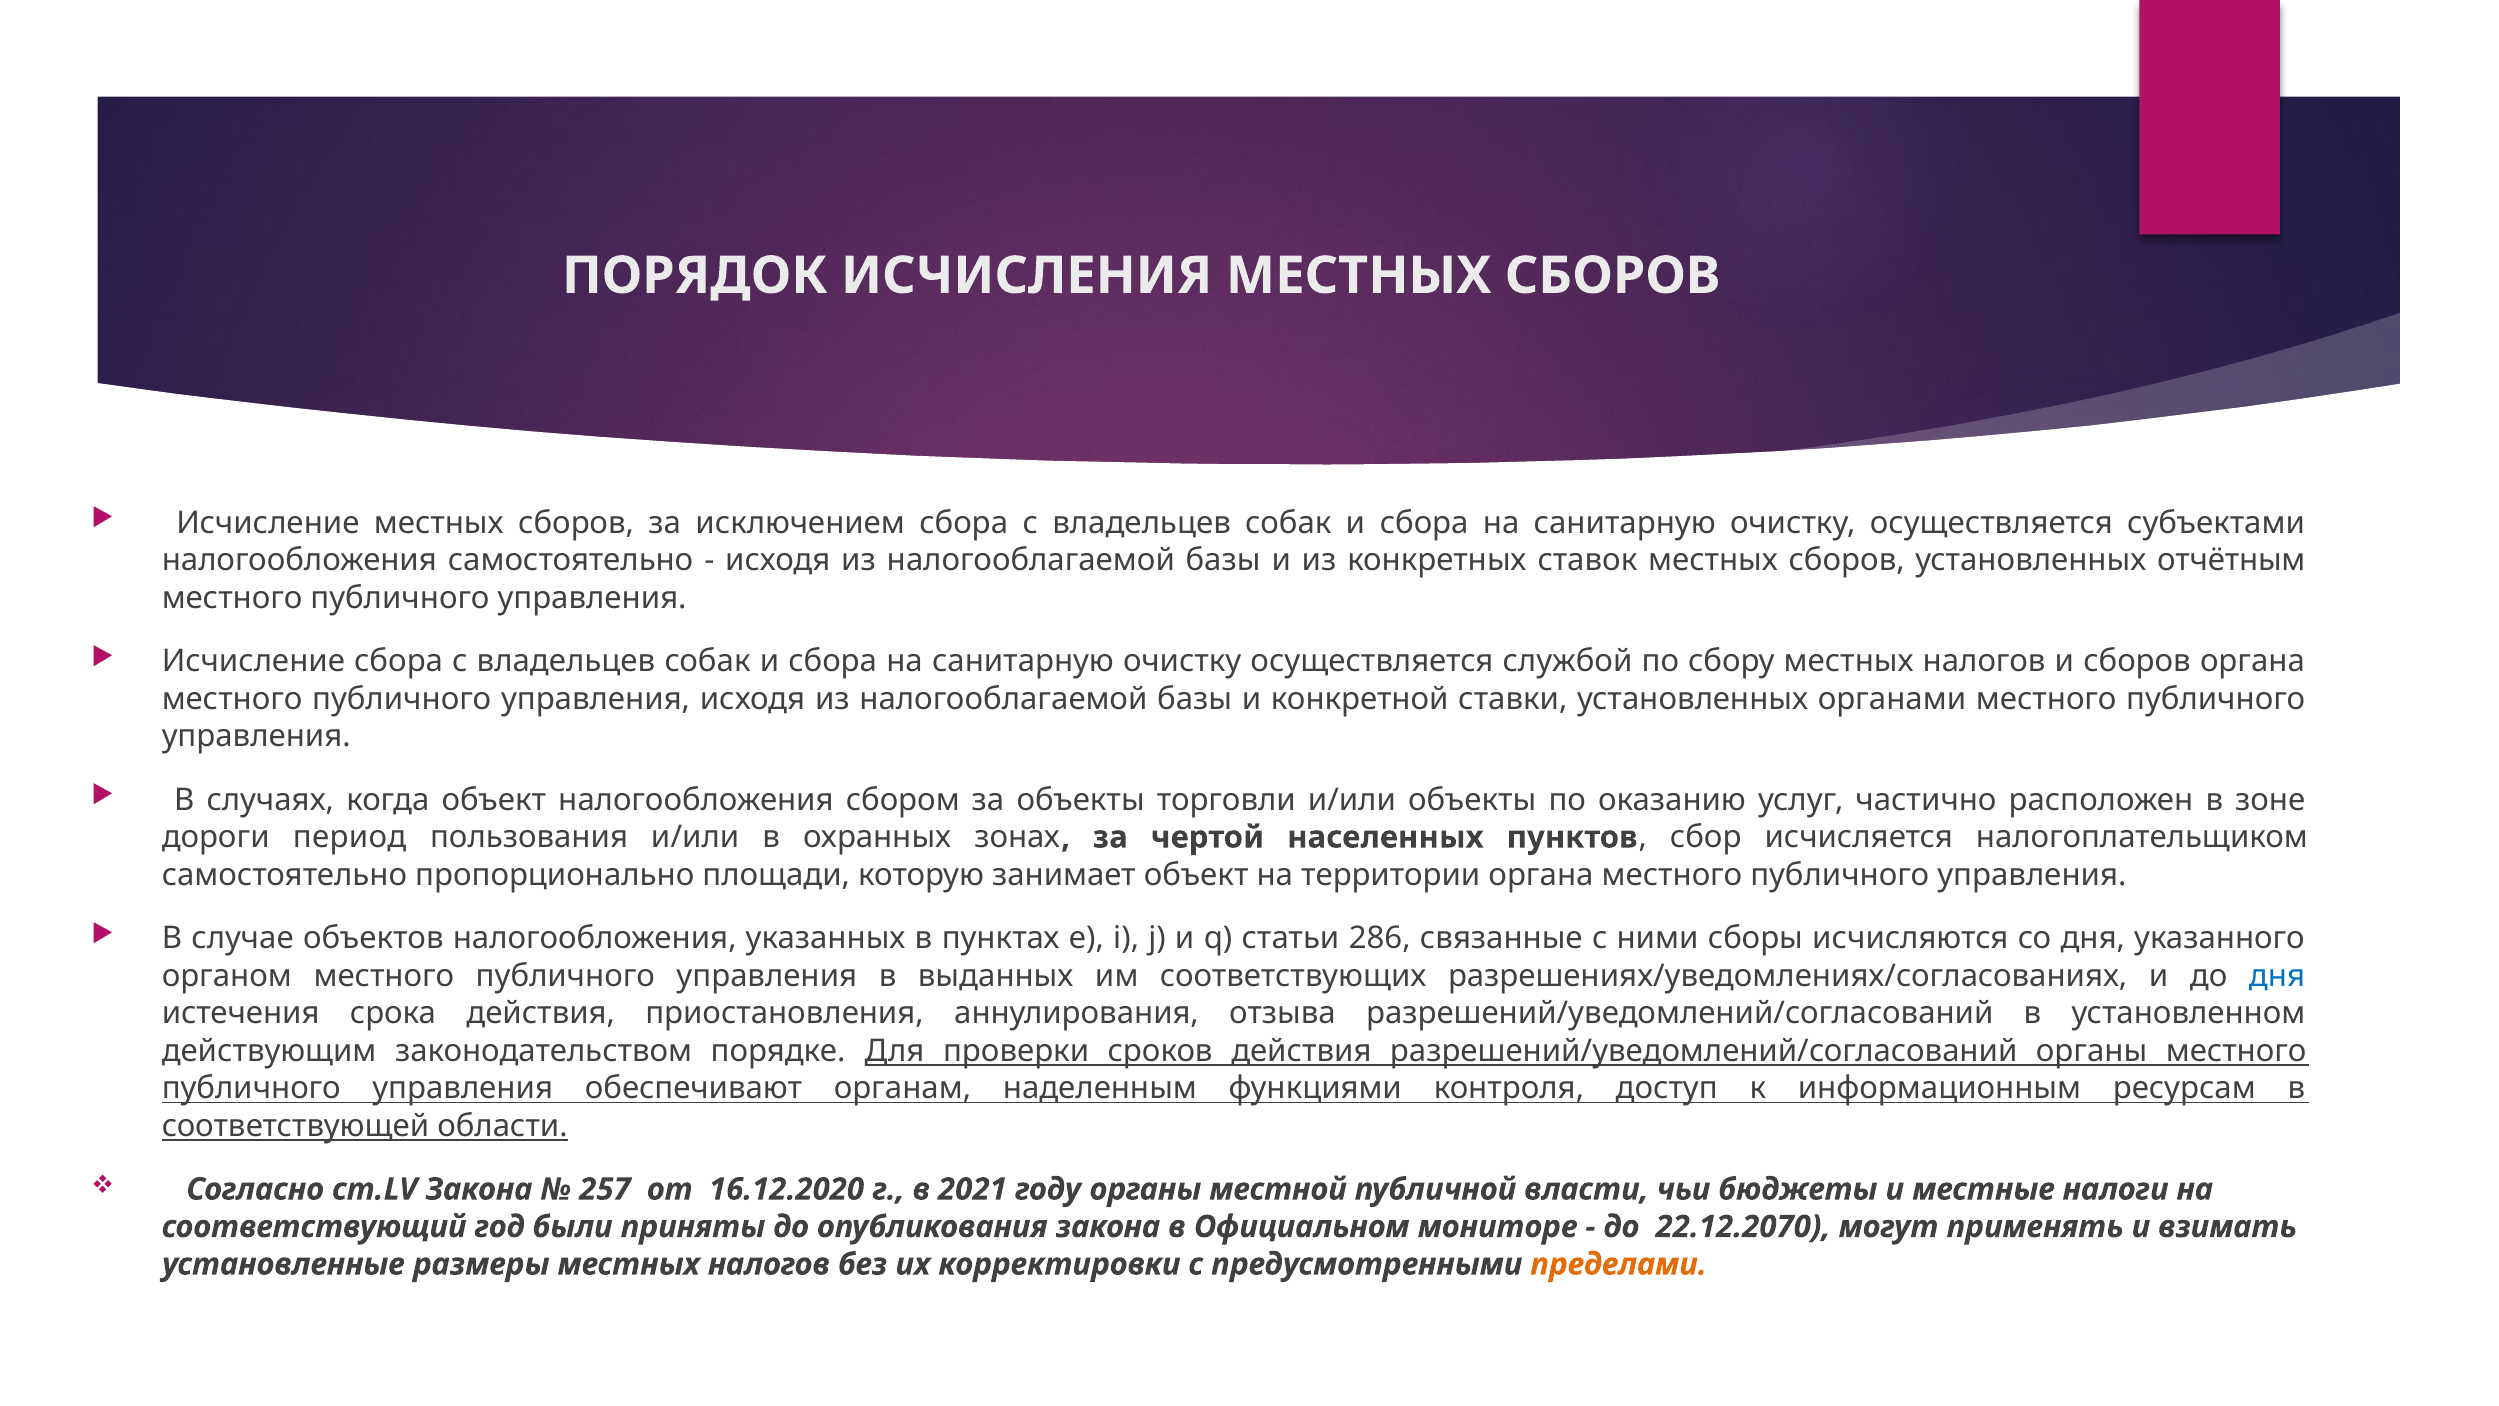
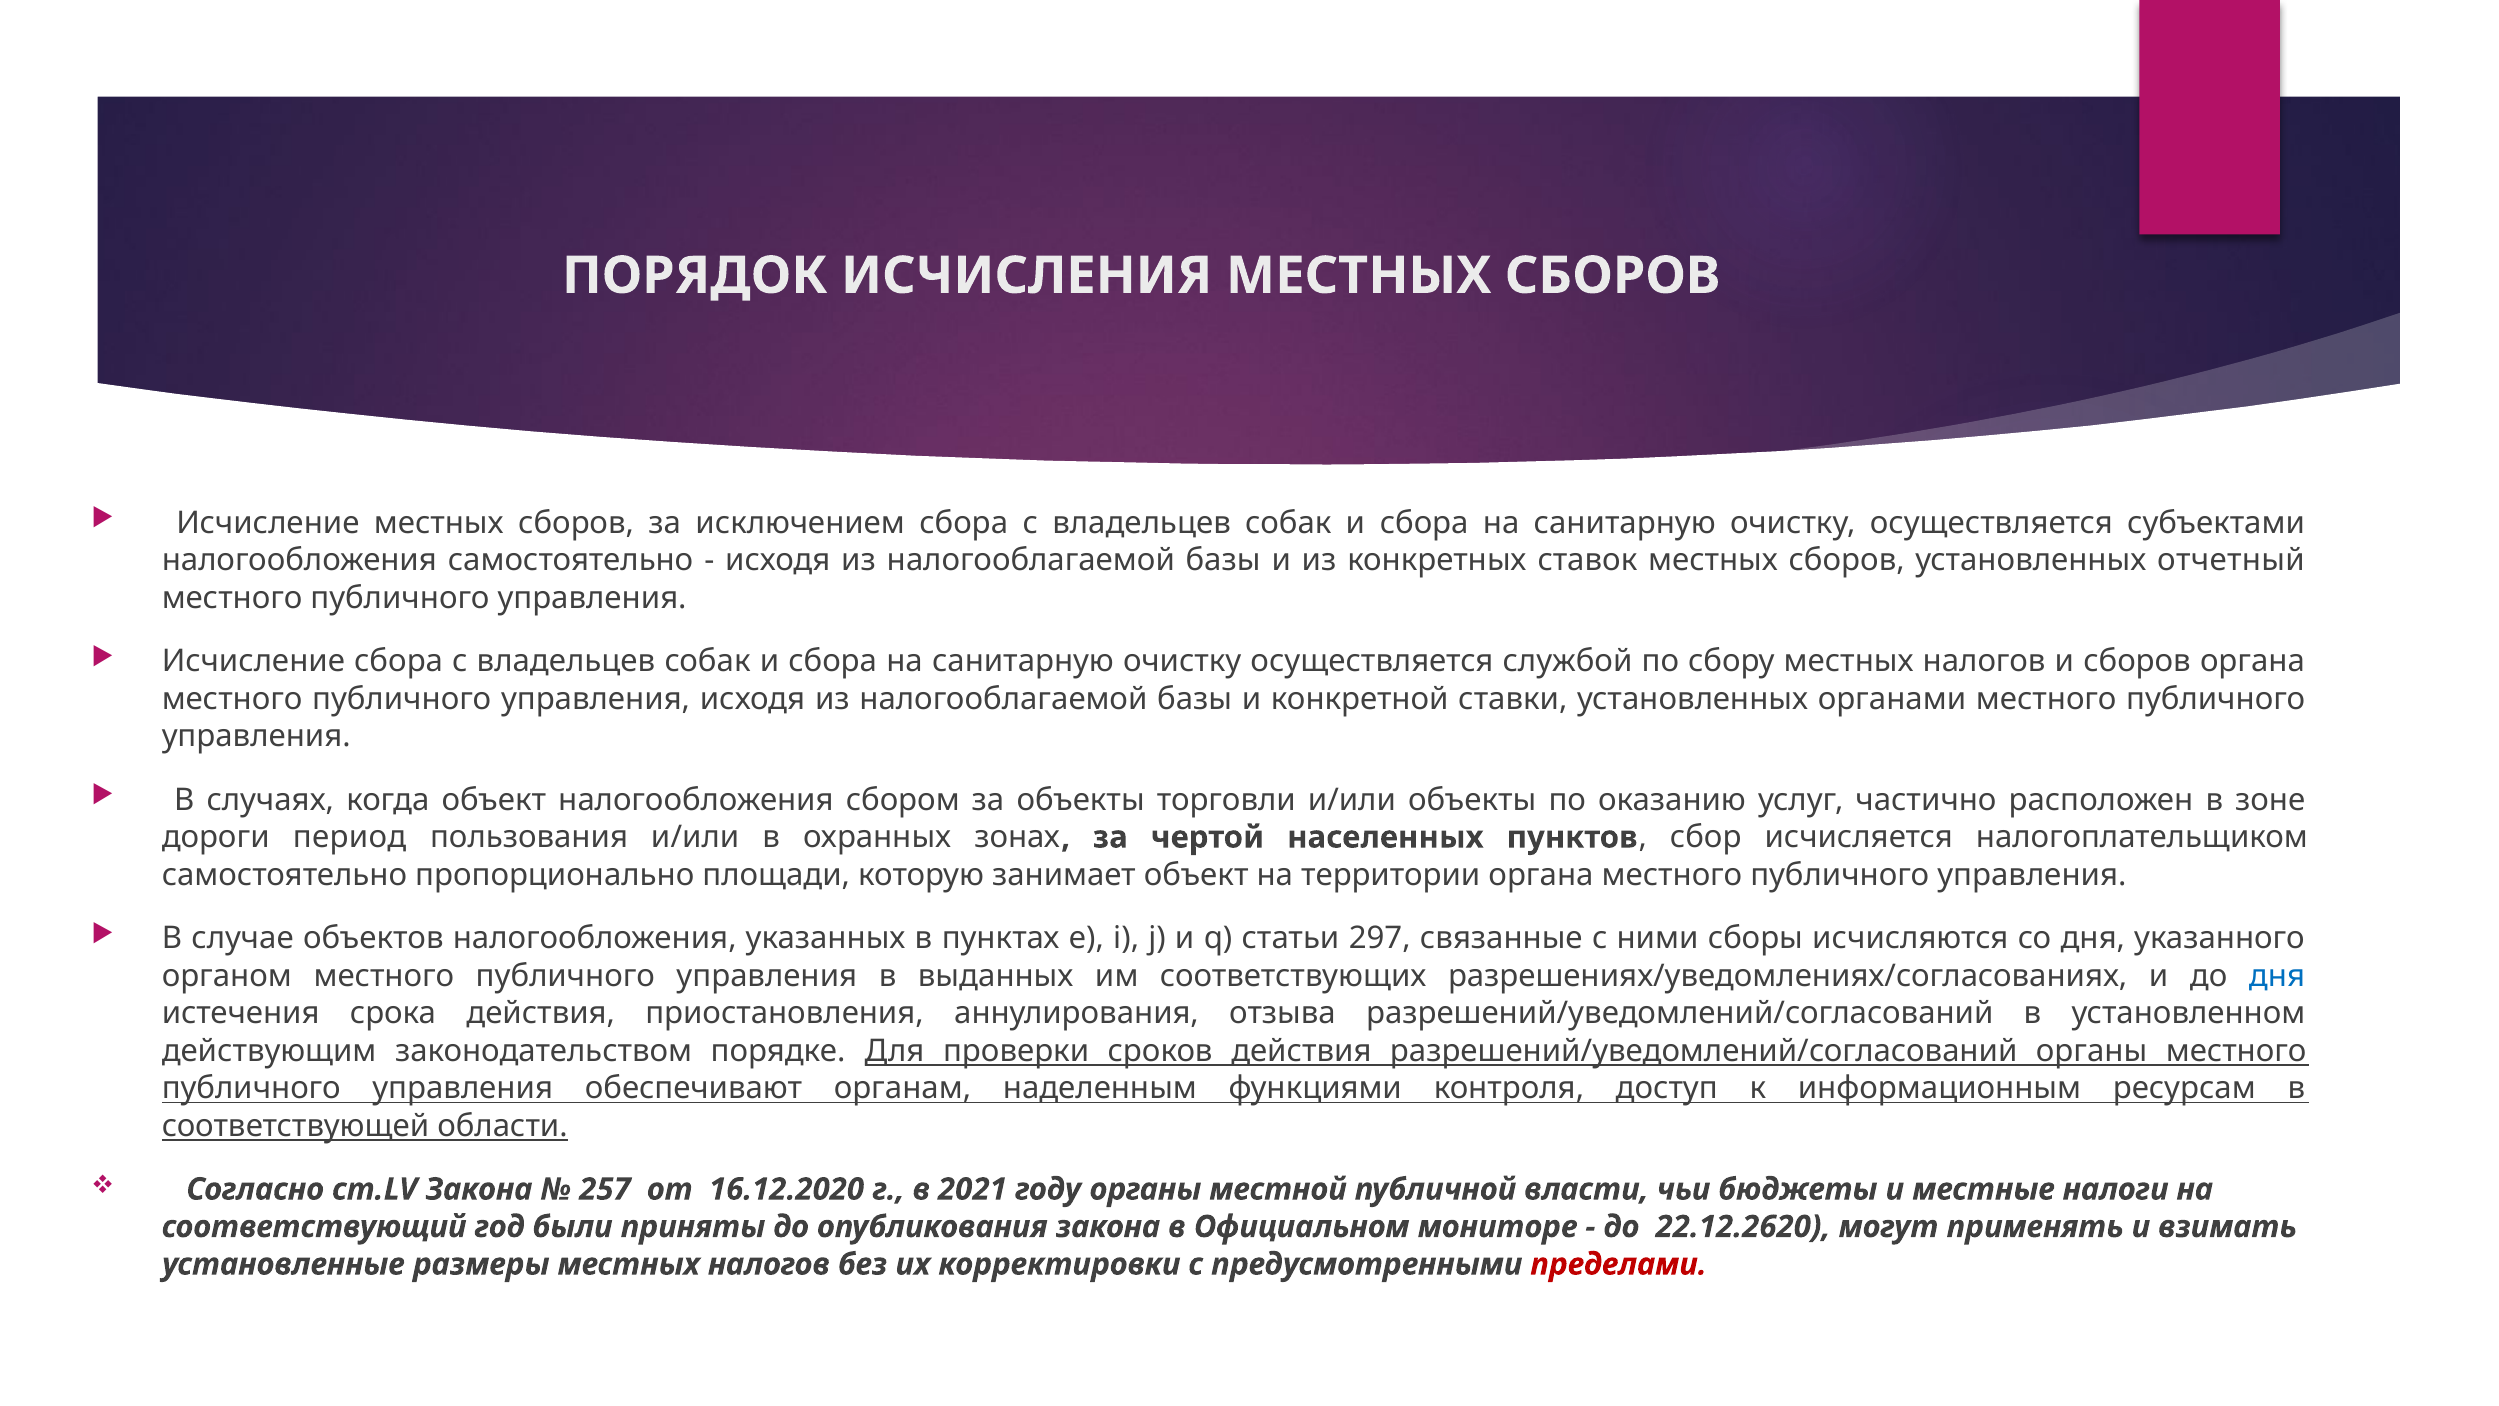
отчётным: отчётным -> отчетный
286: 286 -> 297
22.12.2070: 22.12.2070 -> 22.12.2620
пределами colour: orange -> red
